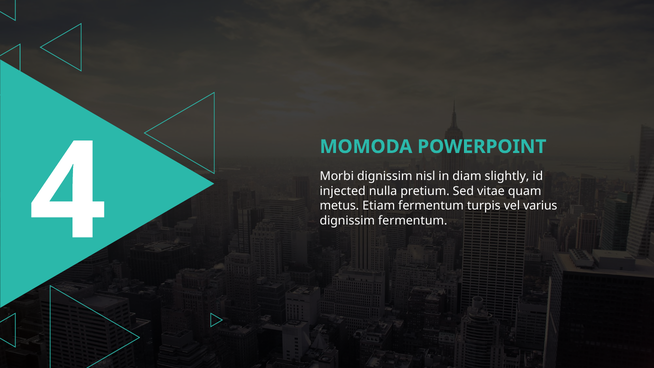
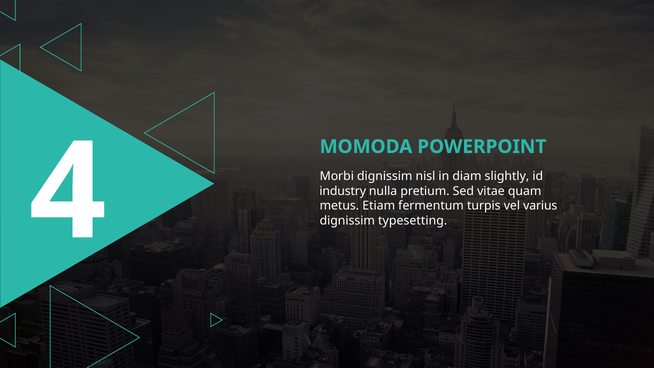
injected: injected -> industry
dignissim fermentum: fermentum -> typesetting
